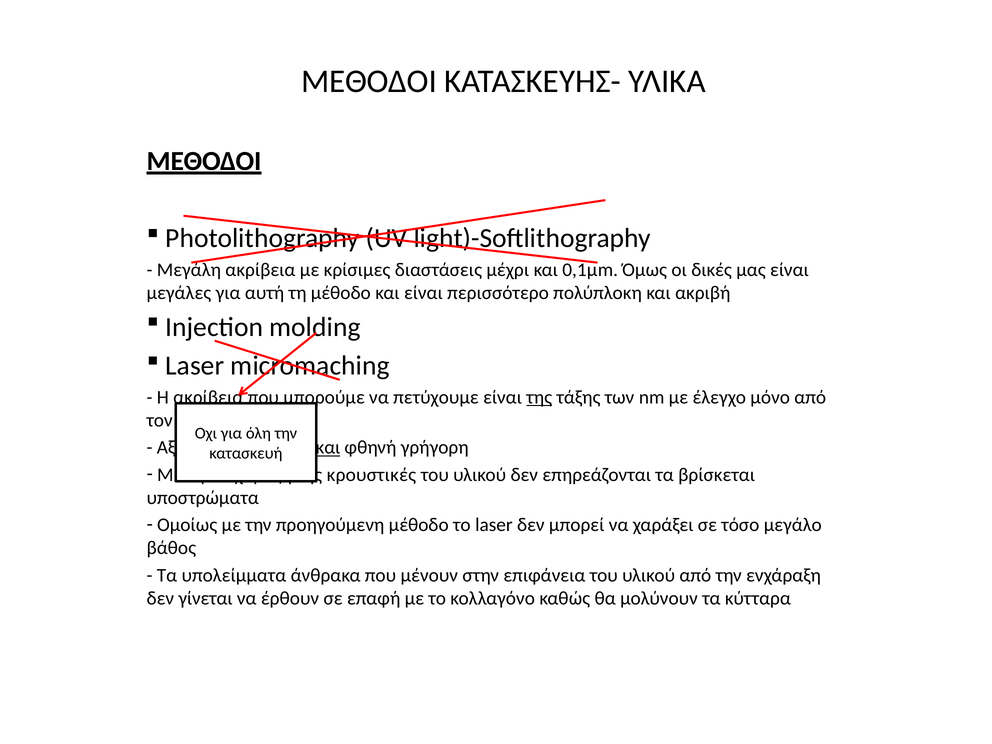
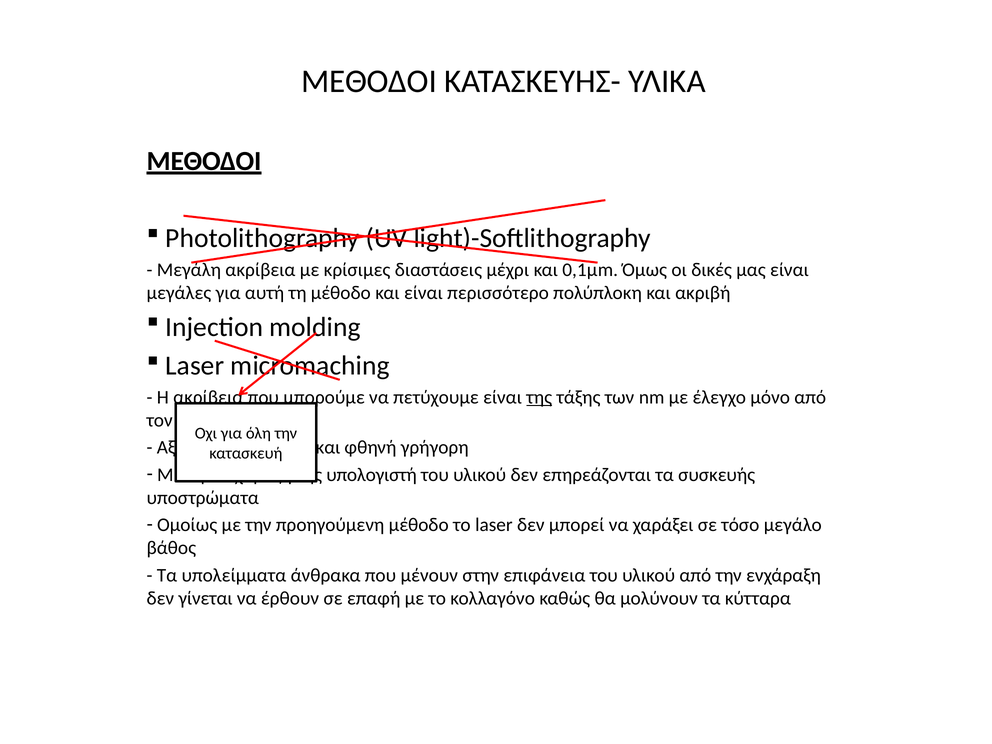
και at (328, 448) underline: present -> none
κρουστικές at (371, 475): κρουστικές -> υπολογιστή
βρίσκεται: βρίσκεται -> συσκευής
